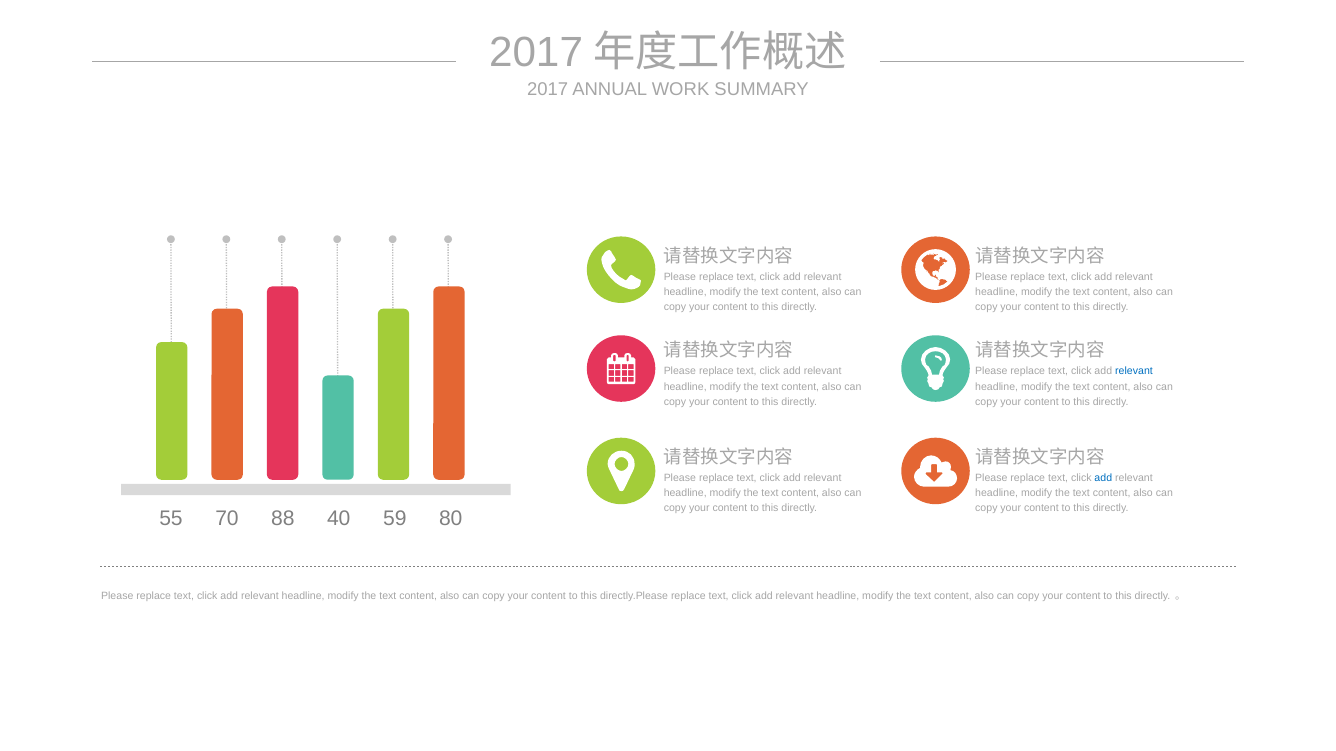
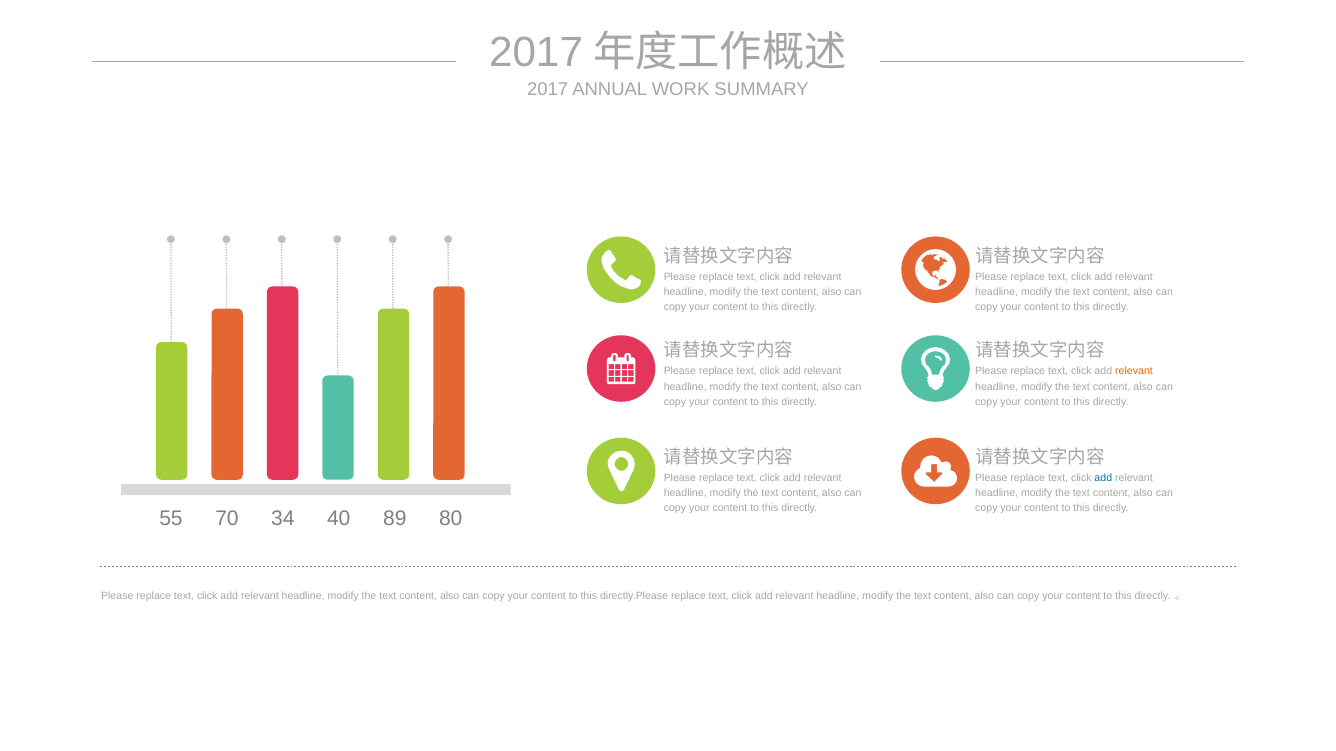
relevant at (1134, 372) colour: blue -> orange
88: 88 -> 34
59: 59 -> 89
